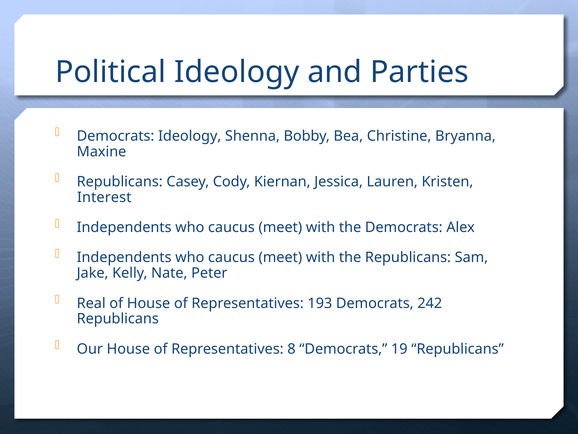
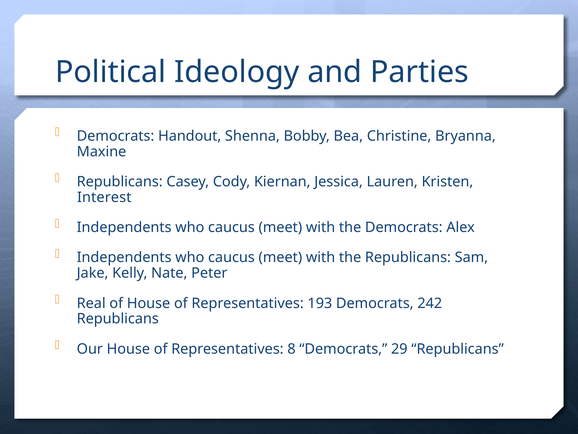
Democrats Ideology: Ideology -> Handout
19: 19 -> 29
